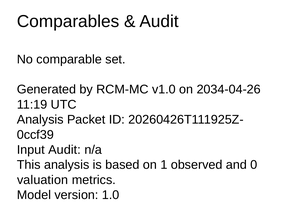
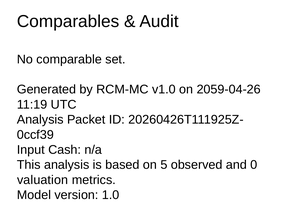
2034-04-26: 2034-04-26 -> 2059-04-26
Input Audit: Audit -> Cash
1: 1 -> 5
